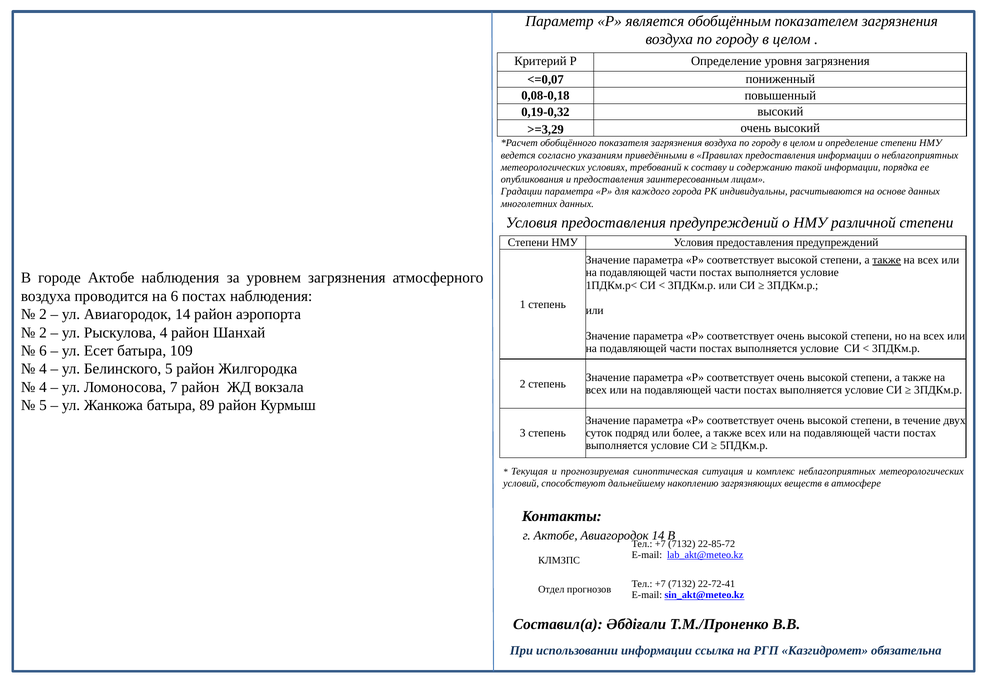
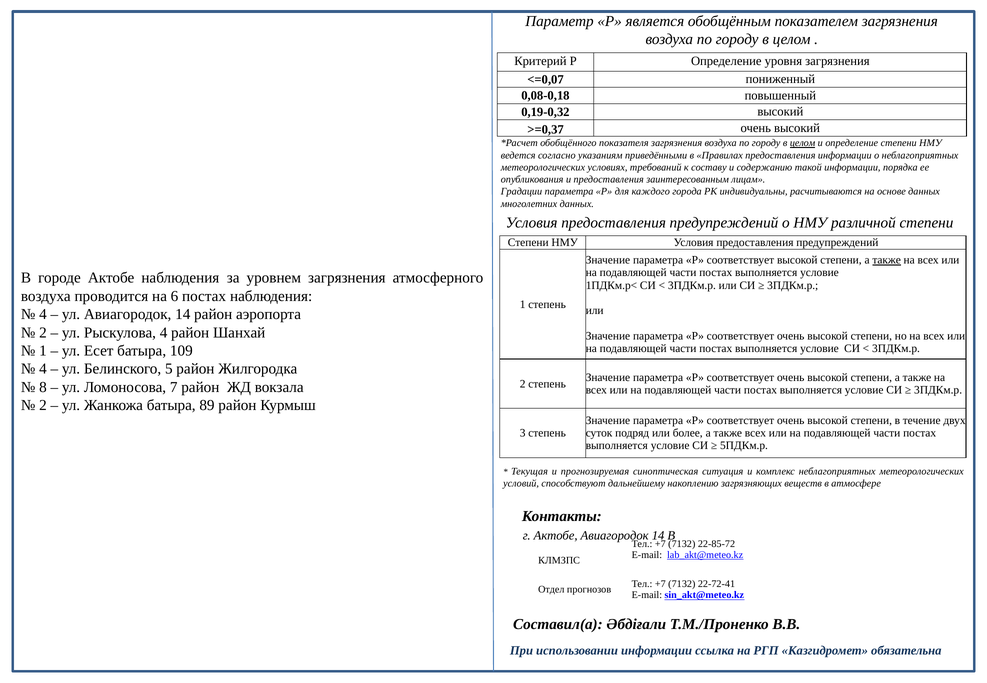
>=3,29: >=3,29 -> >=0,37
целом at (803, 143) underline: none -> present
2 at (43, 314): 2 -> 4
6 at (43, 351): 6 -> 1
4 at (43, 387): 4 -> 8
5 at (43, 406): 5 -> 2
